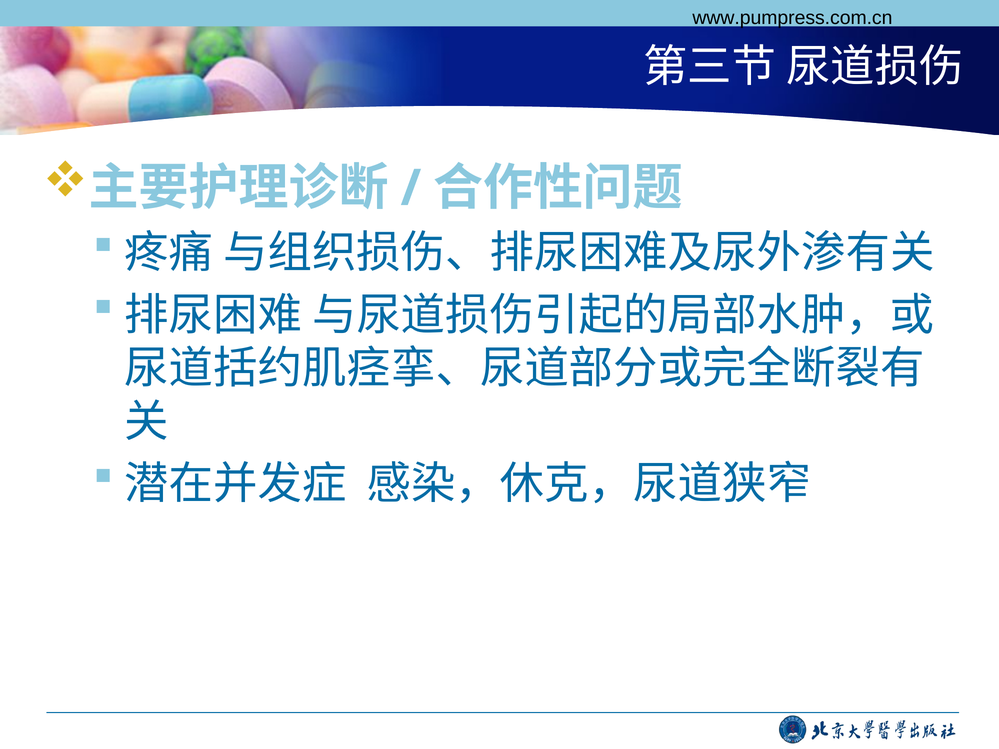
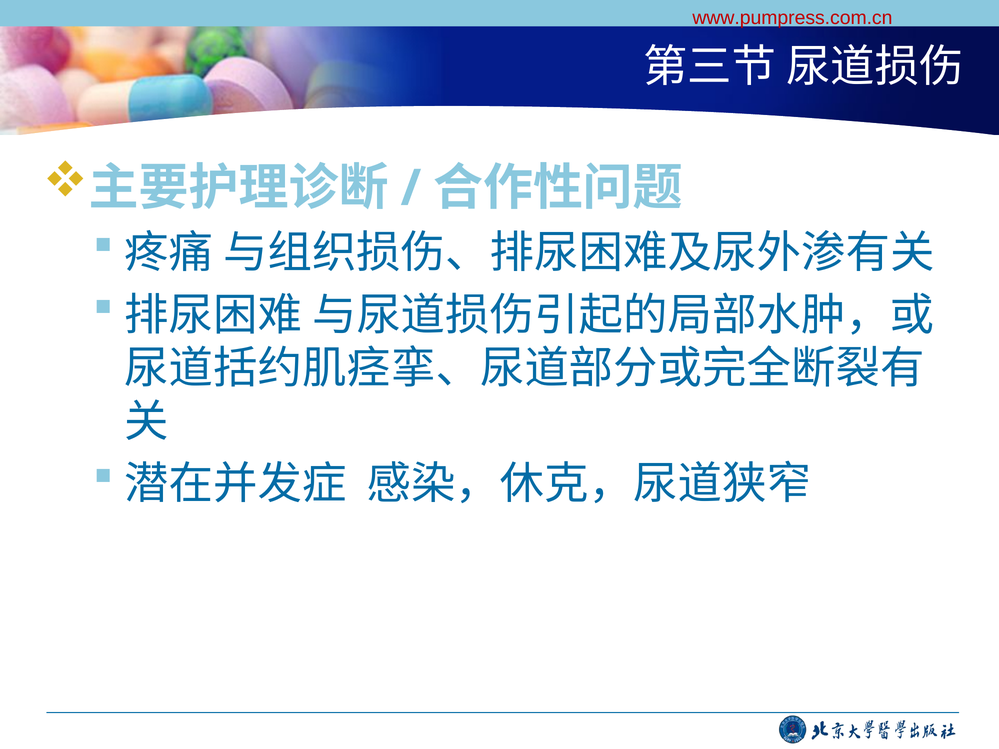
www.pumpress.com.cn colour: black -> red
